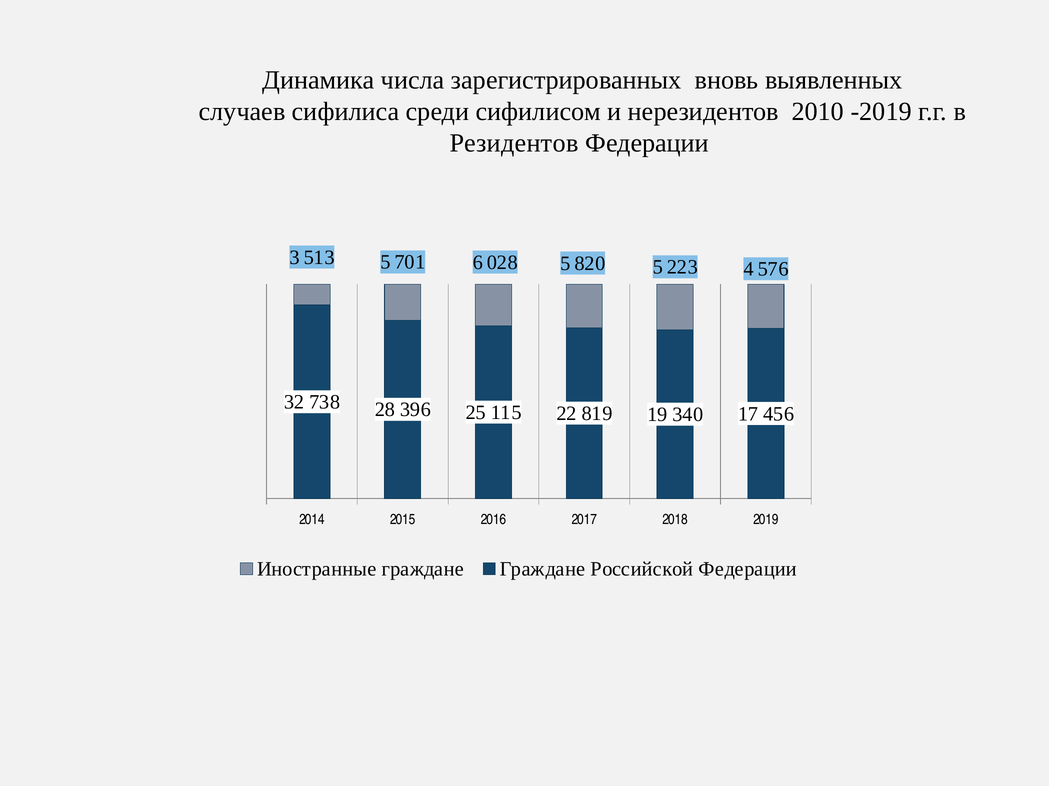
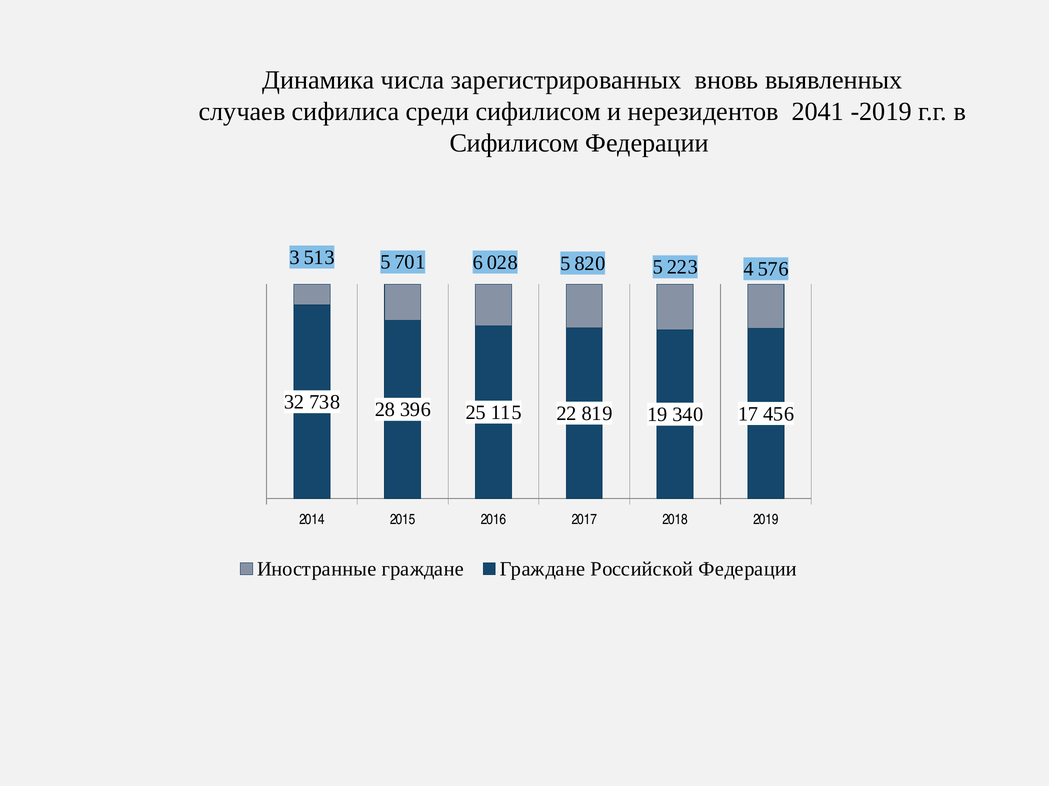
2010: 2010 -> 2041
Резидентов at (514, 143): Резидентов -> Сифилисом
